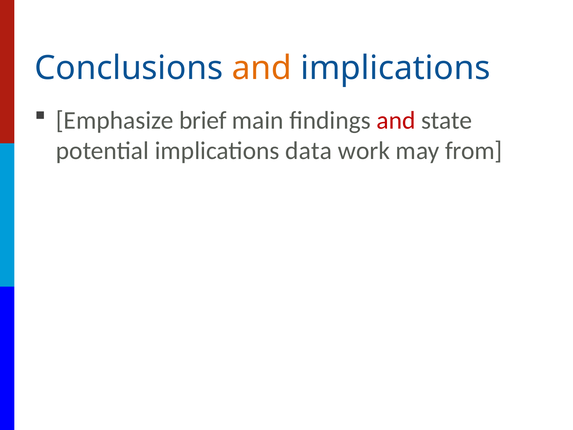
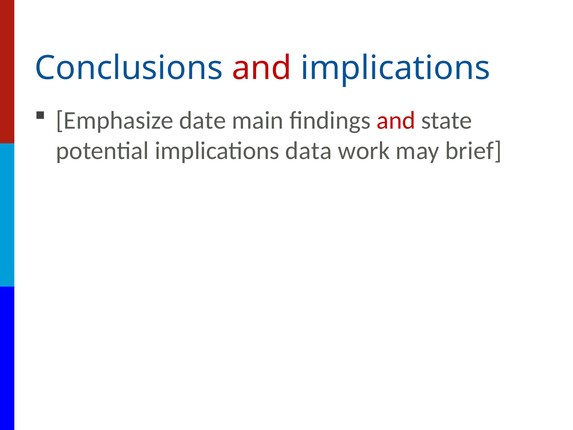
and at (262, 68) colour: orange -> red
brief: brief -> date
from: from -> brief
